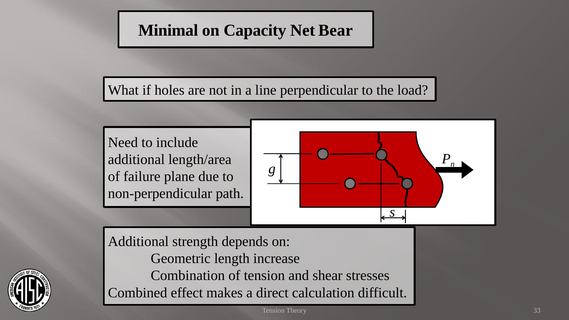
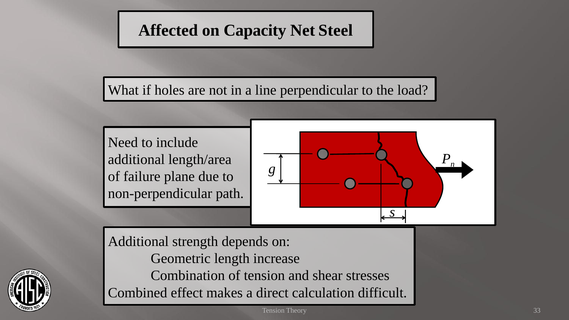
Minimal: Minimal -> Affected
Bear: Bear -> Steel
